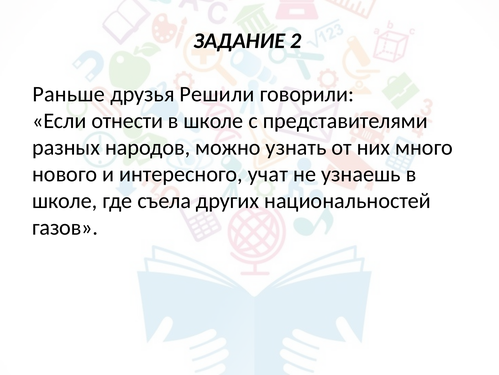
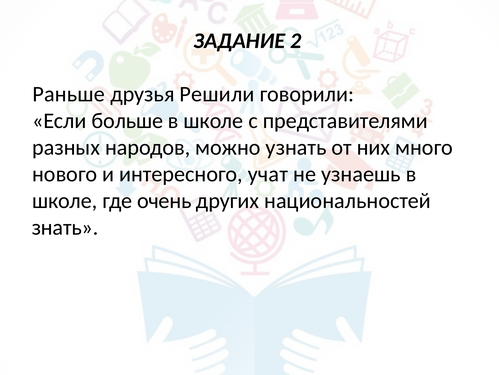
отнести: отнести -> больше
съела: съела -> очень
газов: газов -> знать
